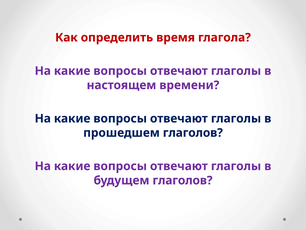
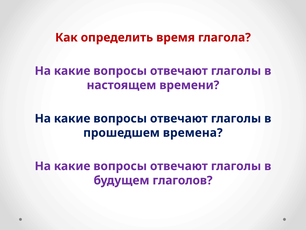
прошедшем глаголов: глаголов -> времена
